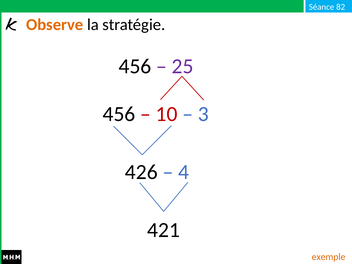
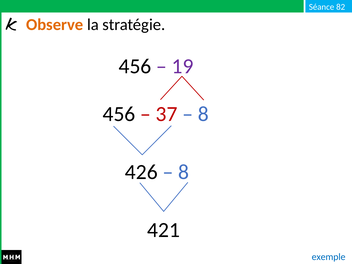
25: 25 -> 19
10: 10 -> 37
3 at (203, 114): 3 -> 8
4 at (184, 172): 4 -> 8
exemple colour: orange -> blue
